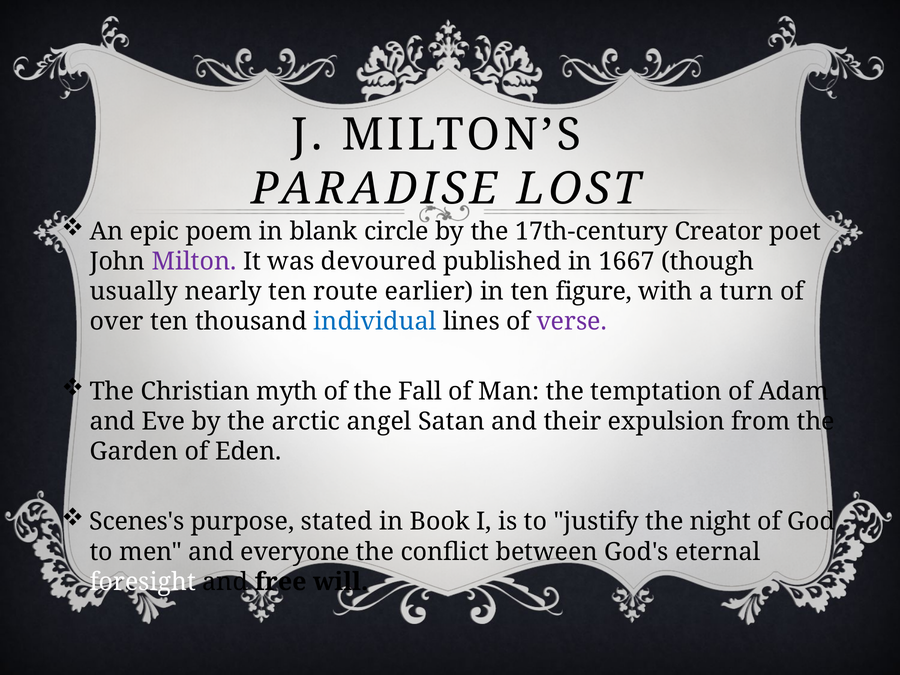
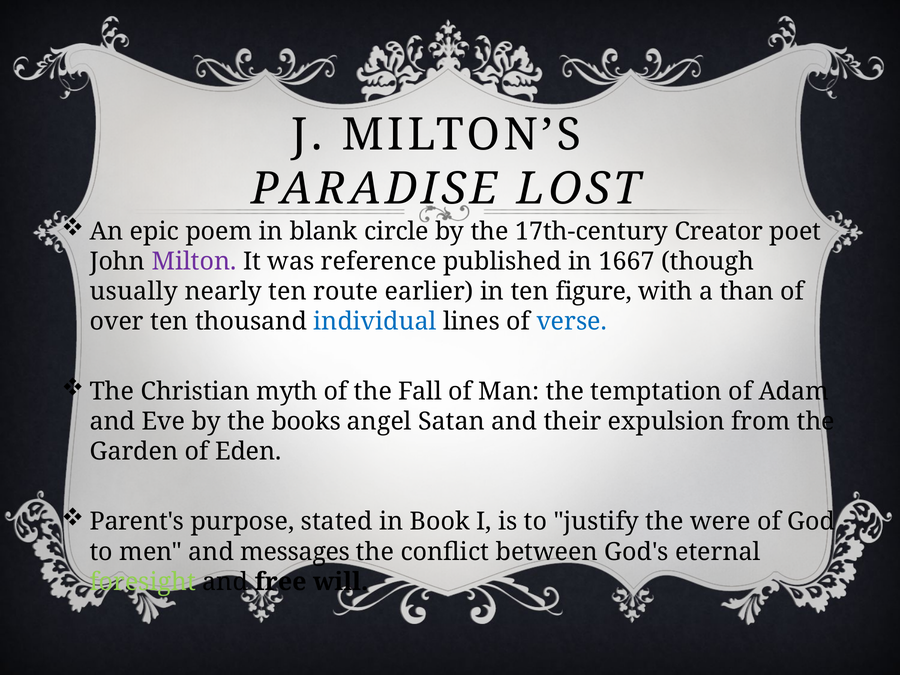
devoured: devoured -> reference
turn: turn -> than
verse colour: purple -> blue
arctic: arctic -> books
Scenes's: Scenes's -> Parent's
night: night -> were
everyone: everyone -> messages
foresight colour: white -> light green
